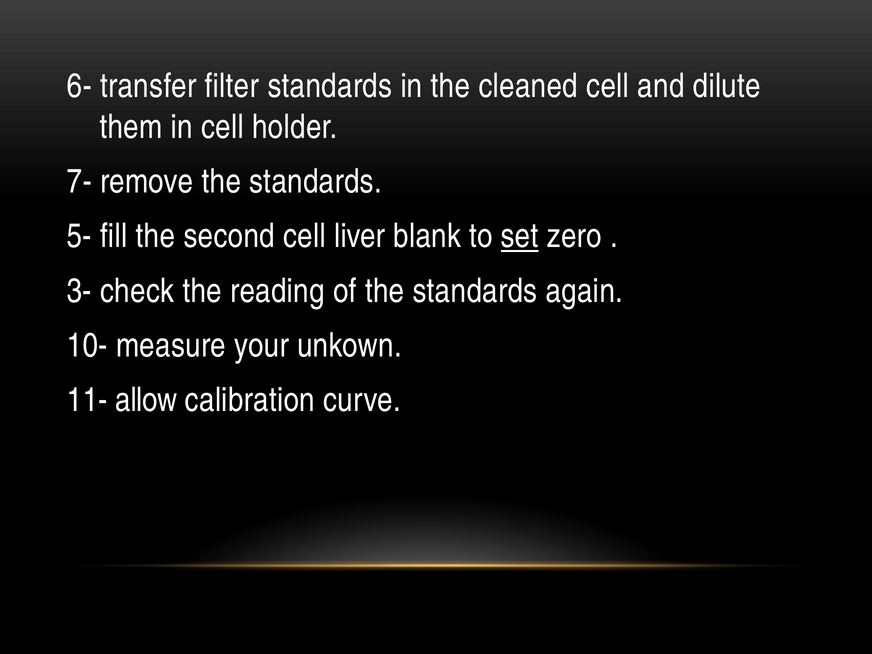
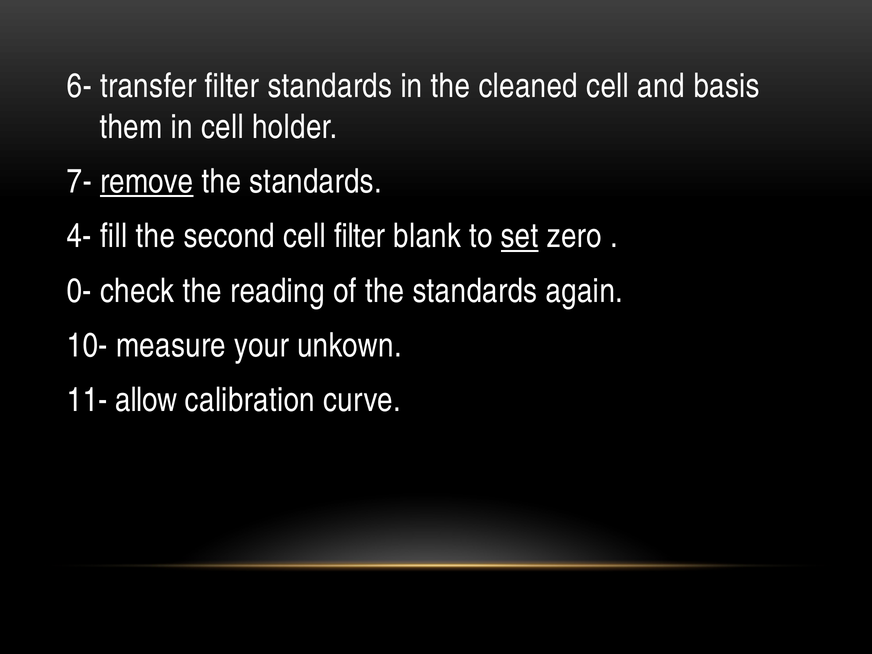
dilute: dilute -> basis
remove underline: none -> present
5-: 5- -> 4-
cell liver: liver -> filter
3-: 3- -> 0-
